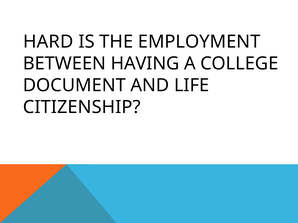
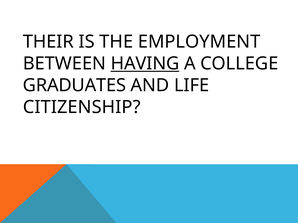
HARD: HARD -> THEIR
HAVING underline: none -> present
DOCUMENT: DOCUMENT -> GRADUATES
